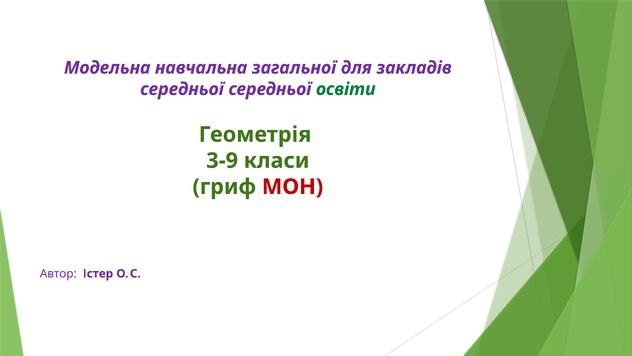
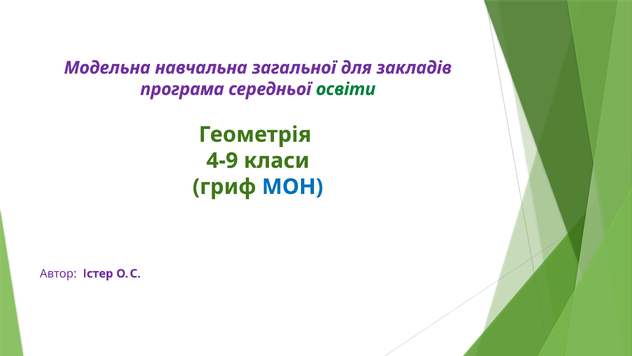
середньої at (182, 89): середньої -> програма
3-9: 3-9 -> 4-9
МОН colour: red -> blue
